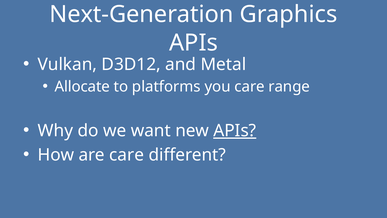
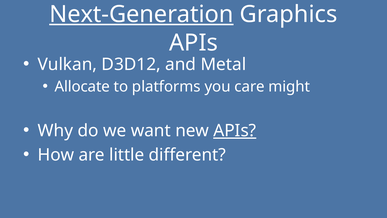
Next-Generation underline: none -> present
range: range -> might
are care: care -> little
